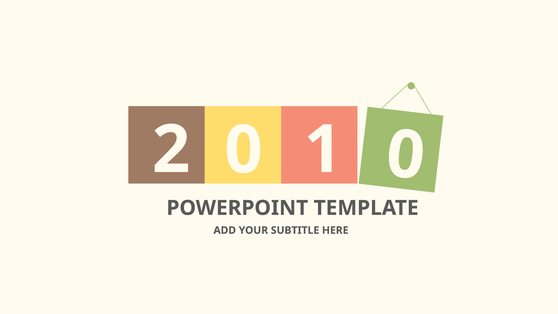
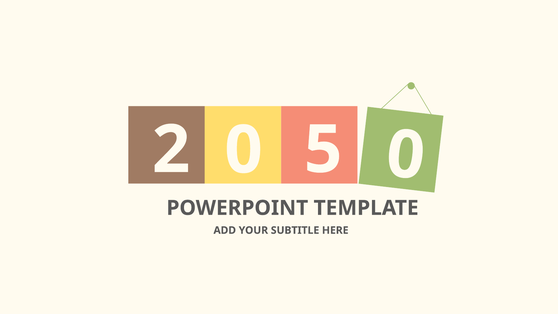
1: 1 -> 5
